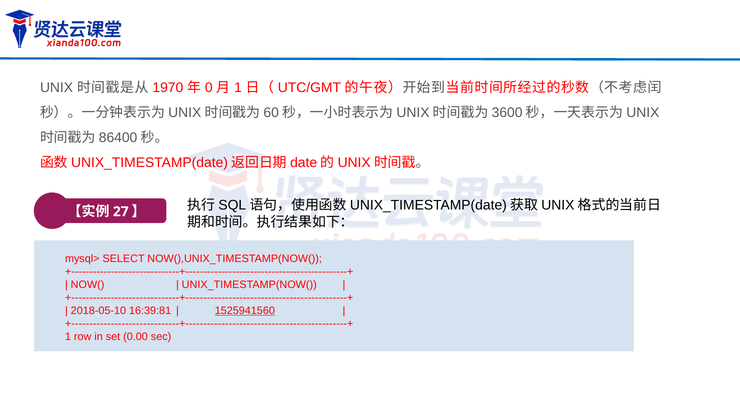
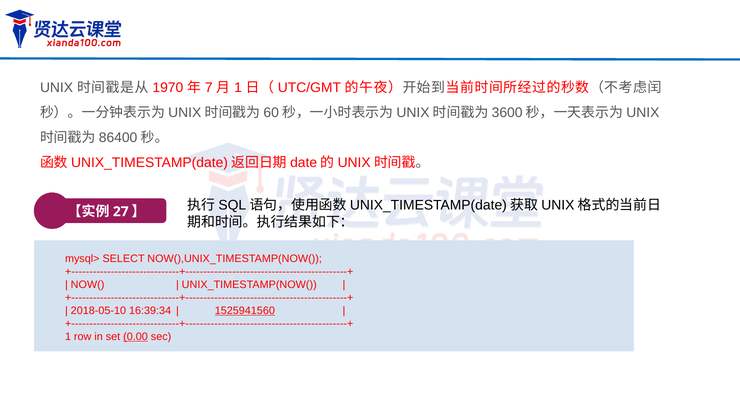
0: 0 -> 7
16:39:81: 16:39:81 -> 16:39:34
0.00 underline: none -> present
